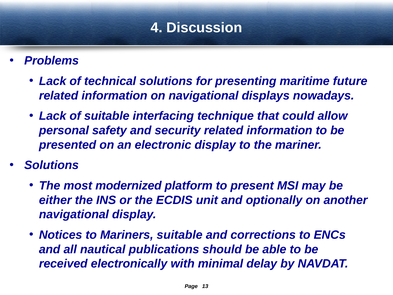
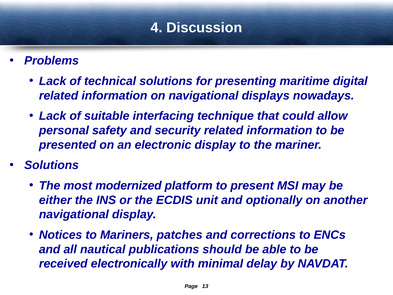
future: future -> digital
Mariners suitable: suitable -> patches
